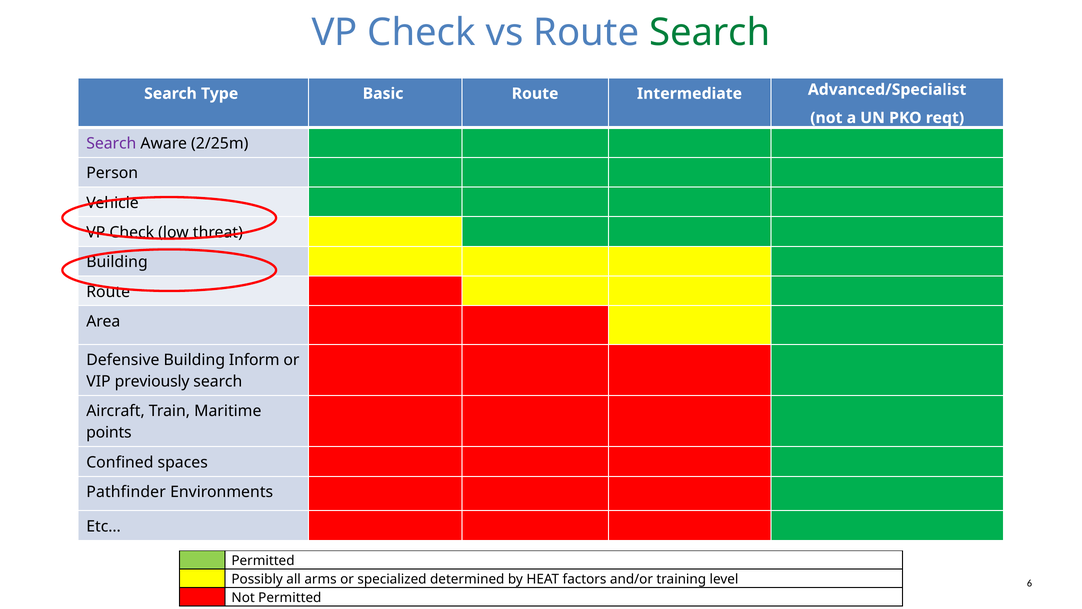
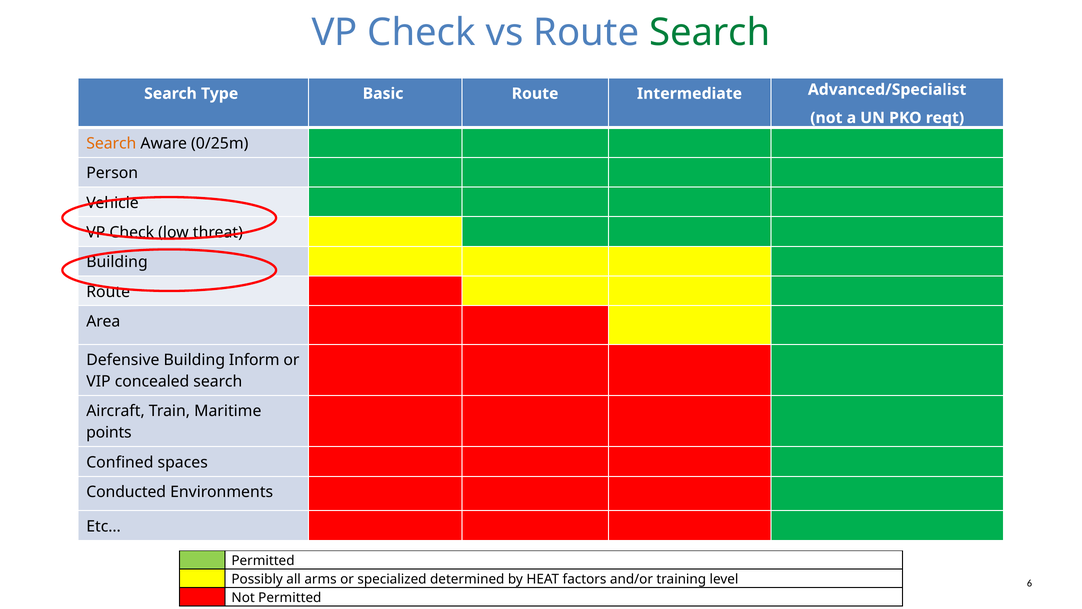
Search at (111, 143) colour: purple -> orange
2/25m: 2/25m -> 0/25m
previously: previously -> concealed
Pathfinder: Pathfinder -> Conducted
